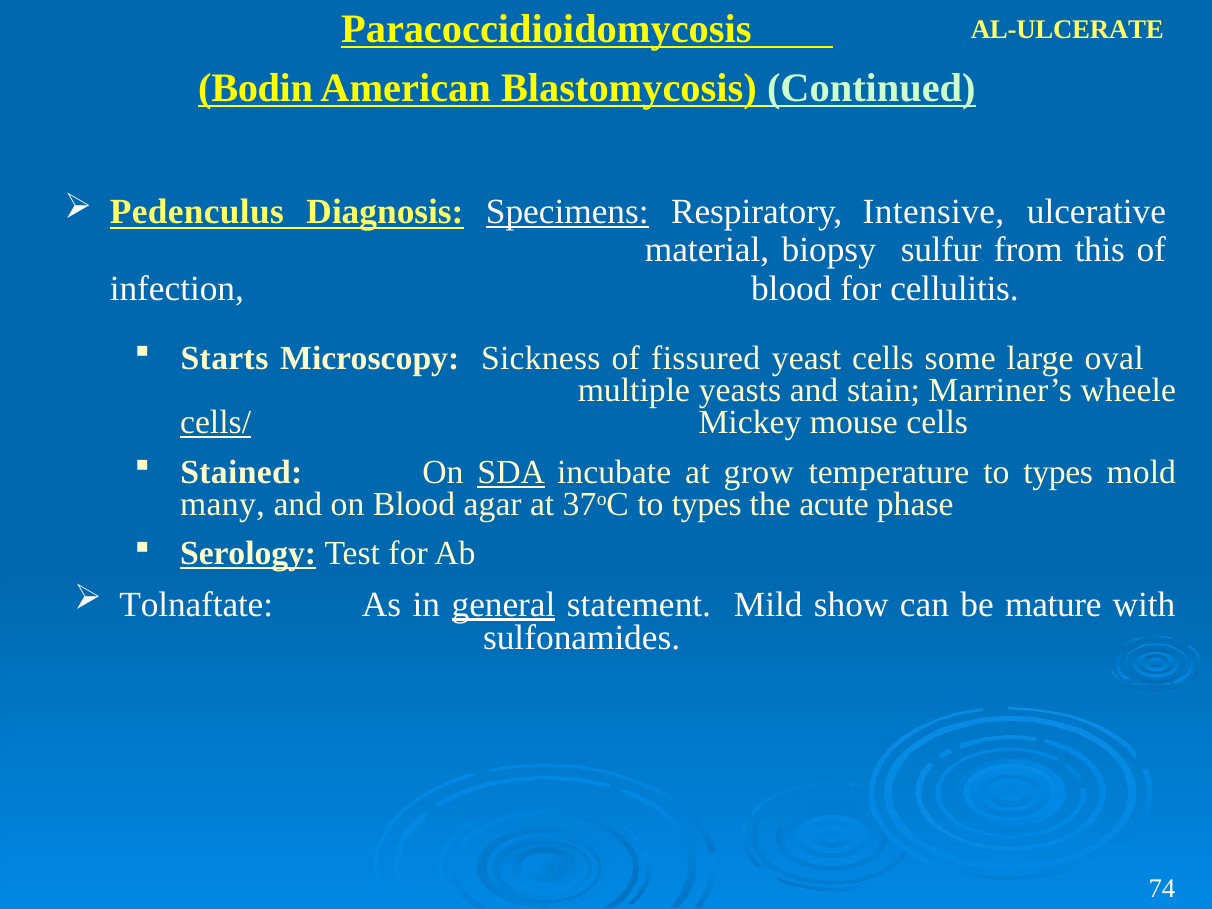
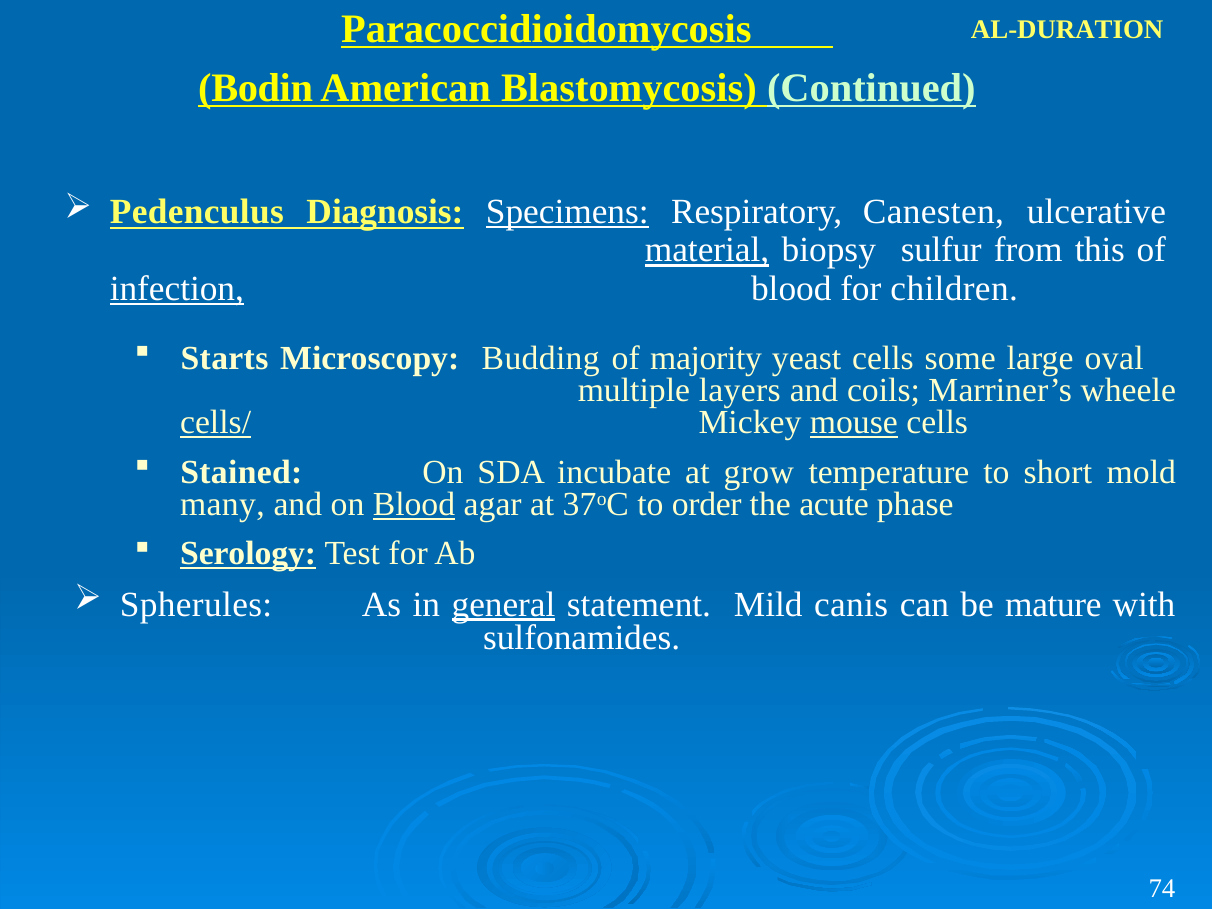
AL-ULCERATE: AL-ULCERATE -> AL-DURATION
Intensive: Intensive -> Canesten
material underline: none -> present
infection underline: none -> present
cellulitis: cellulitis -> children
Sickness: Sickness -> Budding
fissured: fissured -> majority
yeasts: yeasts -> layers
stain: stain -> coils
mouse underline: none -> present
SDA underline: present -> none
temperature to types: types -> short
Blood at (414, 504) underline: none -> present
37oC to types: types -> order
Tolnaftate: Tolnaftate -> Spherules
show: show -> canis
